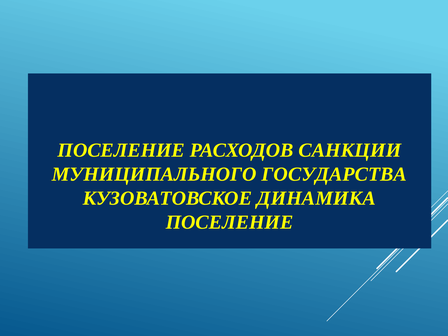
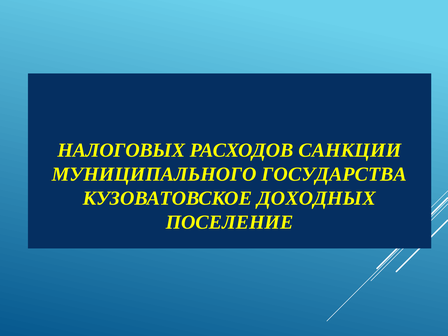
ПОСЕЛЕНИЕ at (121, 150): ПОСЕЛЕНИЕ -> НАЛОГОВЫХ
ДИНАМИКА: ДИНАМИКА -> ДОХОДНЫХ
